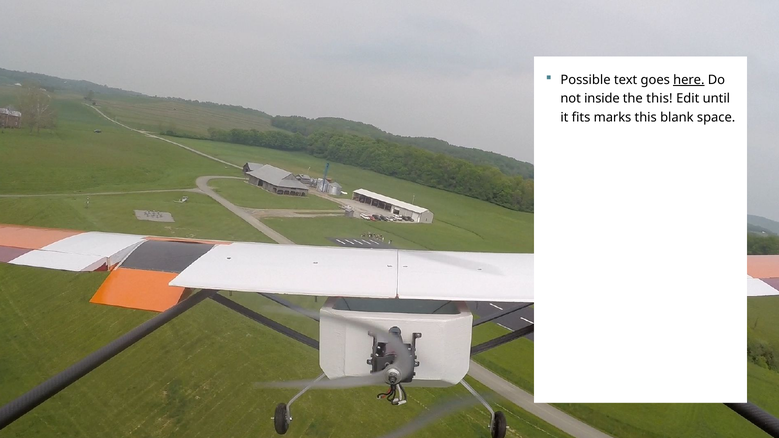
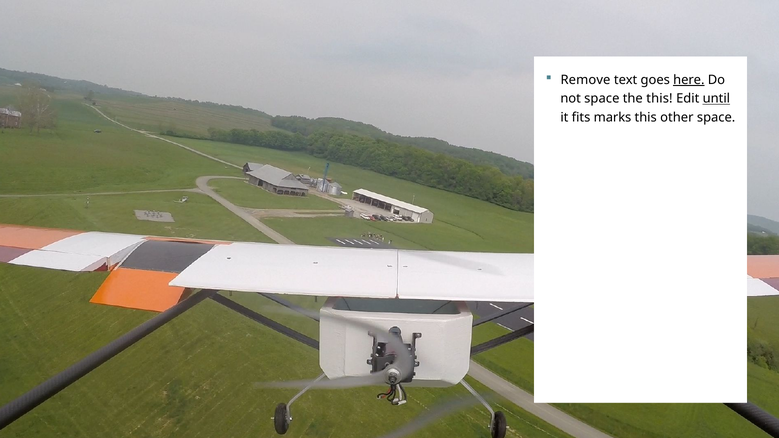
Possible: Possible -> Remove
not inside: inside -> space
until underline: none -> present
blank: blank -> other
